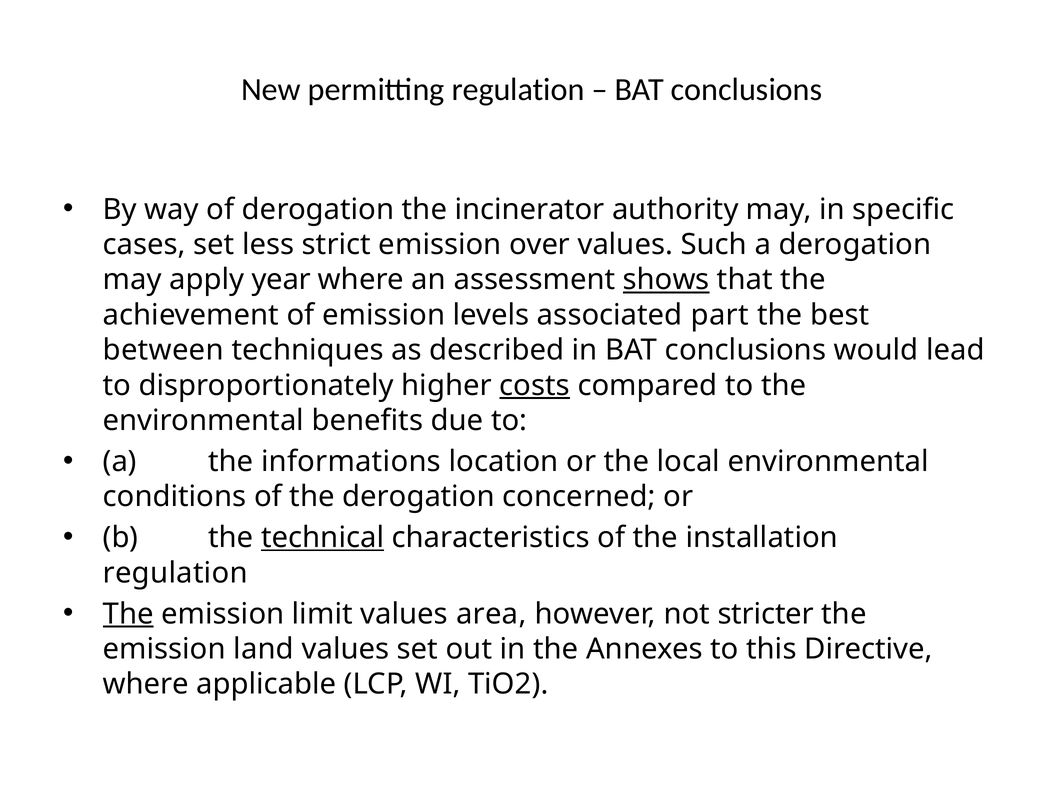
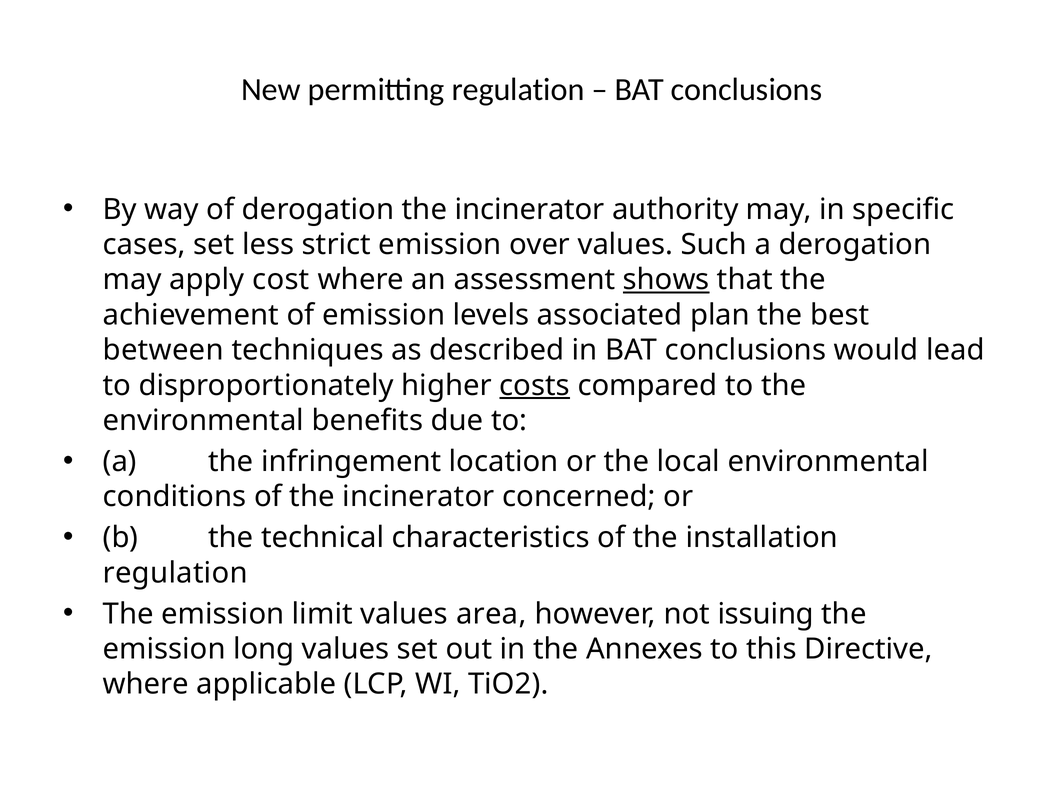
year: year -> cost
part: part -> plan
informations: informations -> infringement
of the derogation: derogation -> incinerator
technical underline: present -> none
The at (128, 614) underline: present -> none
stricter: stricter -> issuing
land: land -> long
